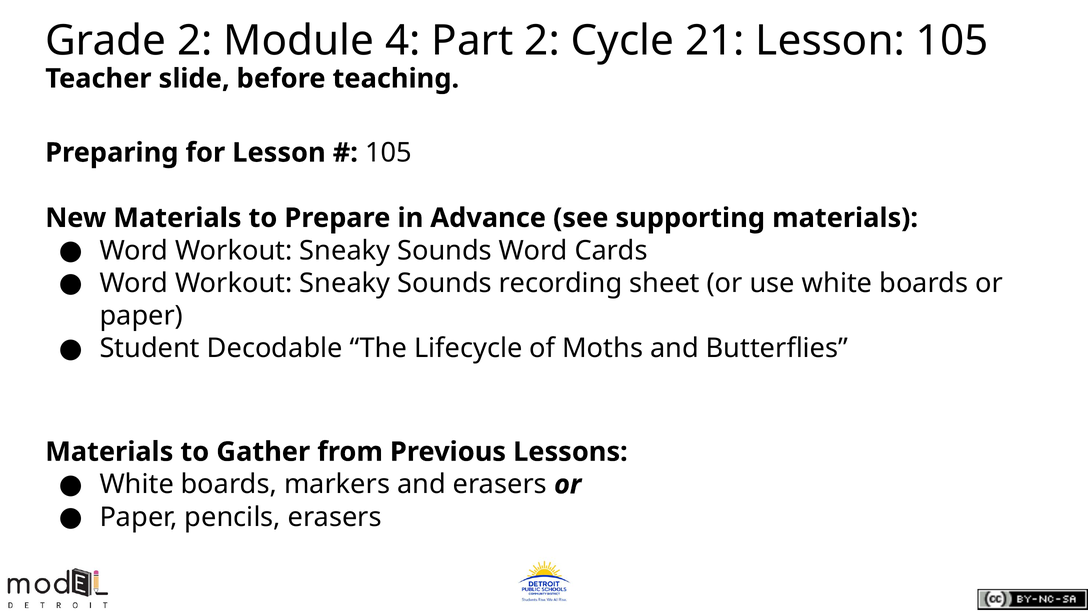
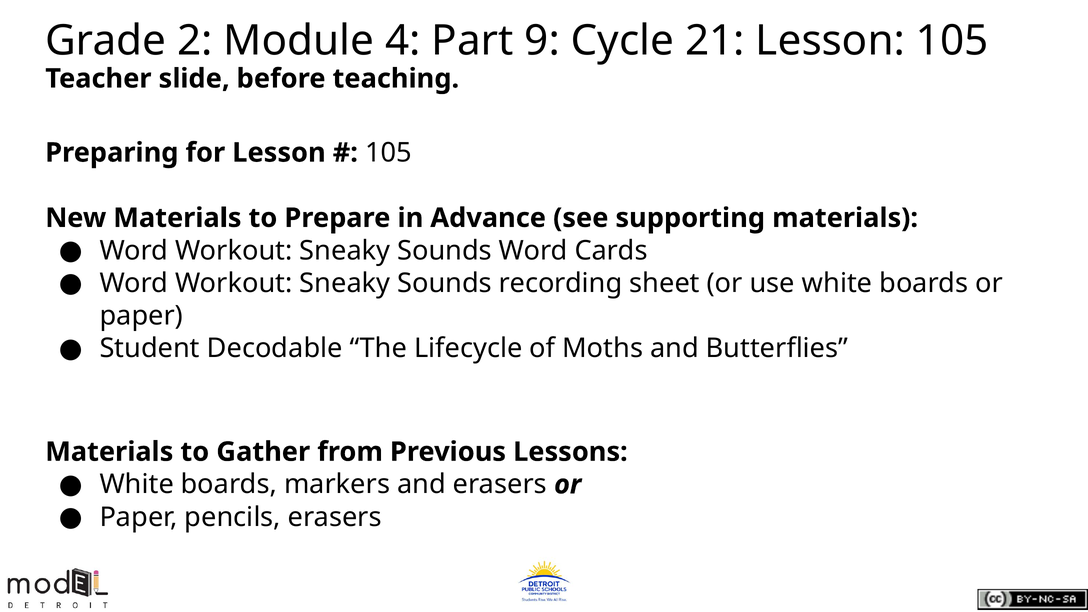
Part 2: 2 -> 9
